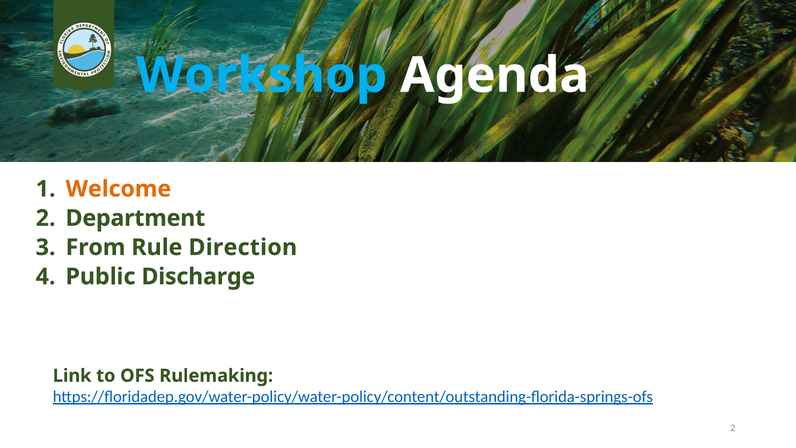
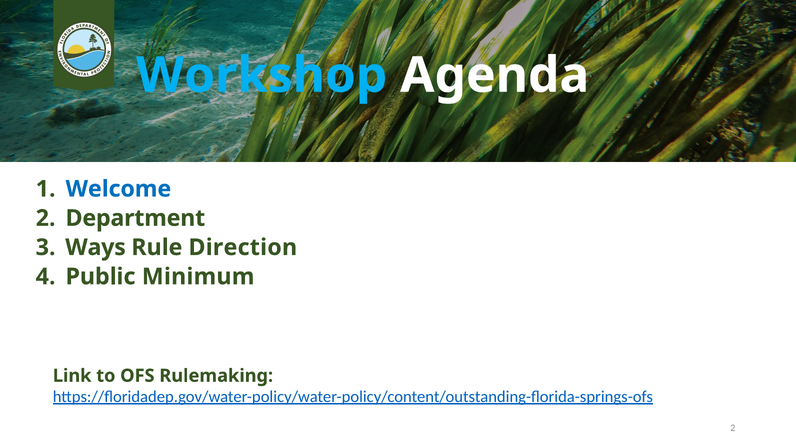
Welcome colour: orange -> blue
From: From -> Ways
Discharge: Discharge -> Minimum
